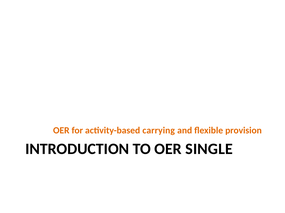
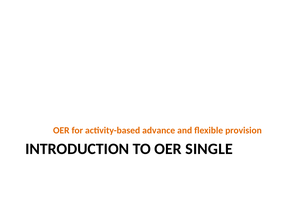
carrying: carrying -> advance
